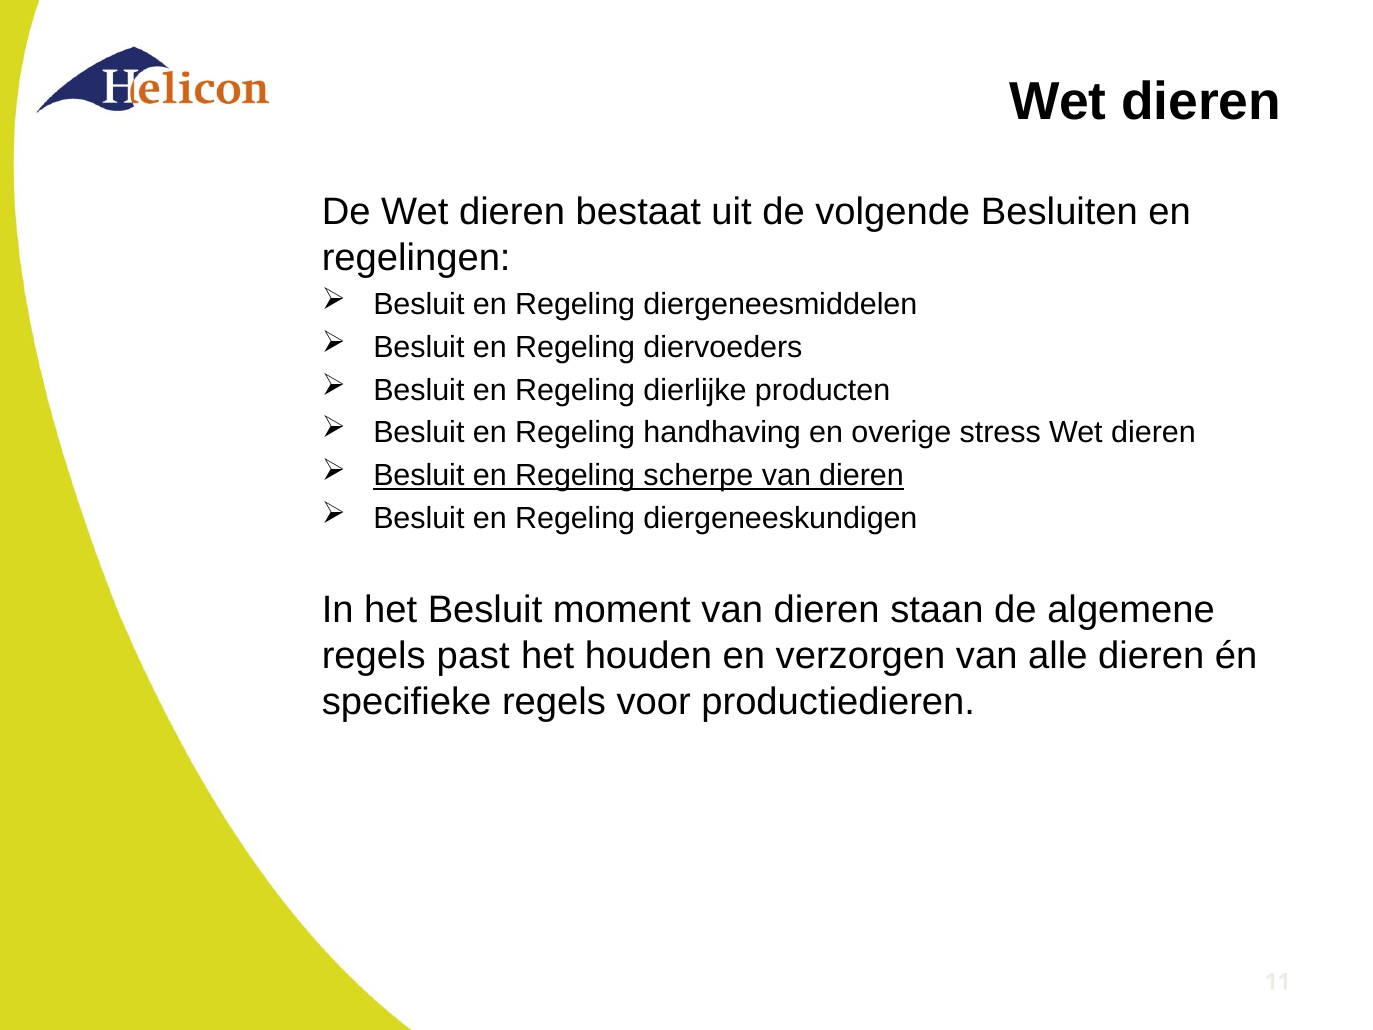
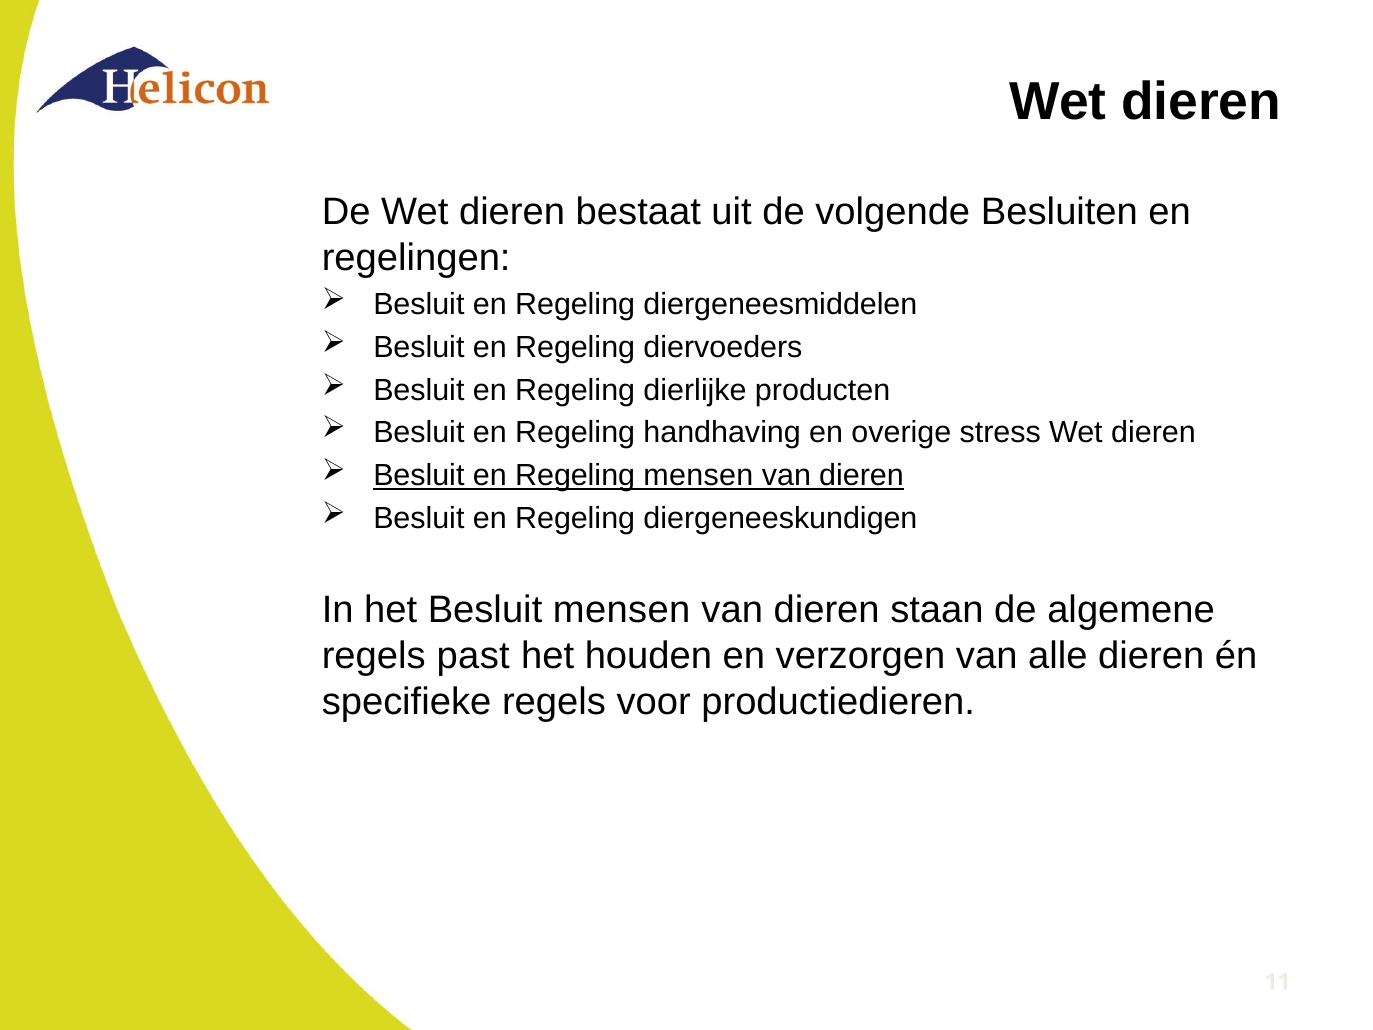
Regeling scherpe: scherpe -> mensen
Besluit moment: moment -> mensen
